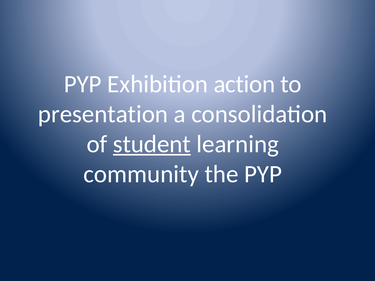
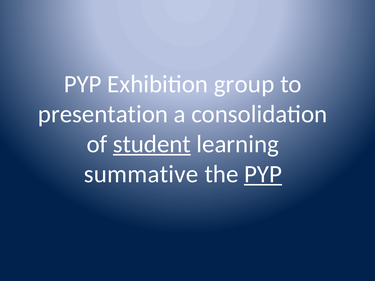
action: action -> group
community: community -> summative
PYP at (263, 174) underline: none -> present
